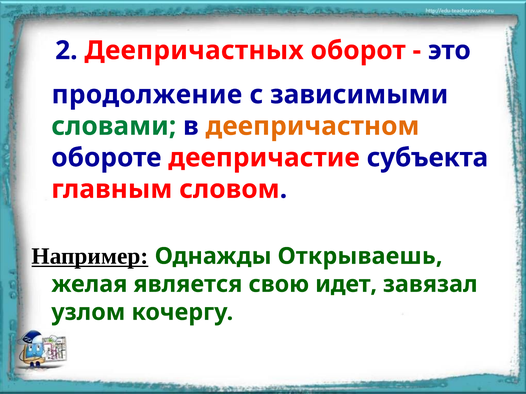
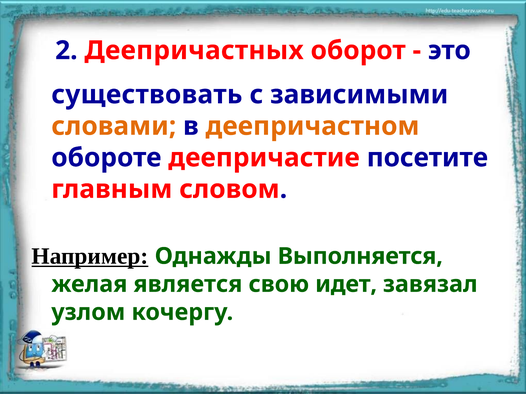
продолжение: продолжение -> существовать
словами colour: green -> orange
субъекта: субъекта -> посетите
Открываешь: Открываешь -> Выполняется
